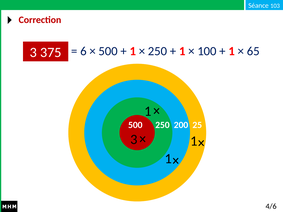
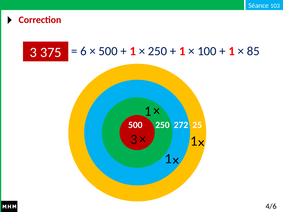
65: 65 -> 85
200: 200 -> 272
